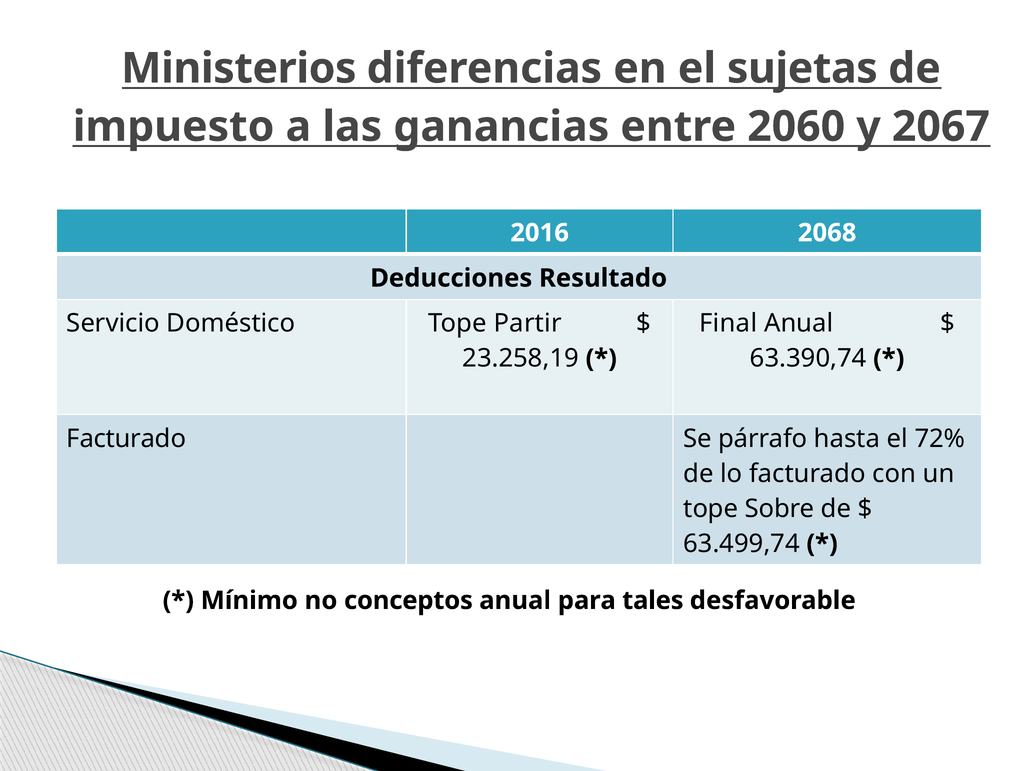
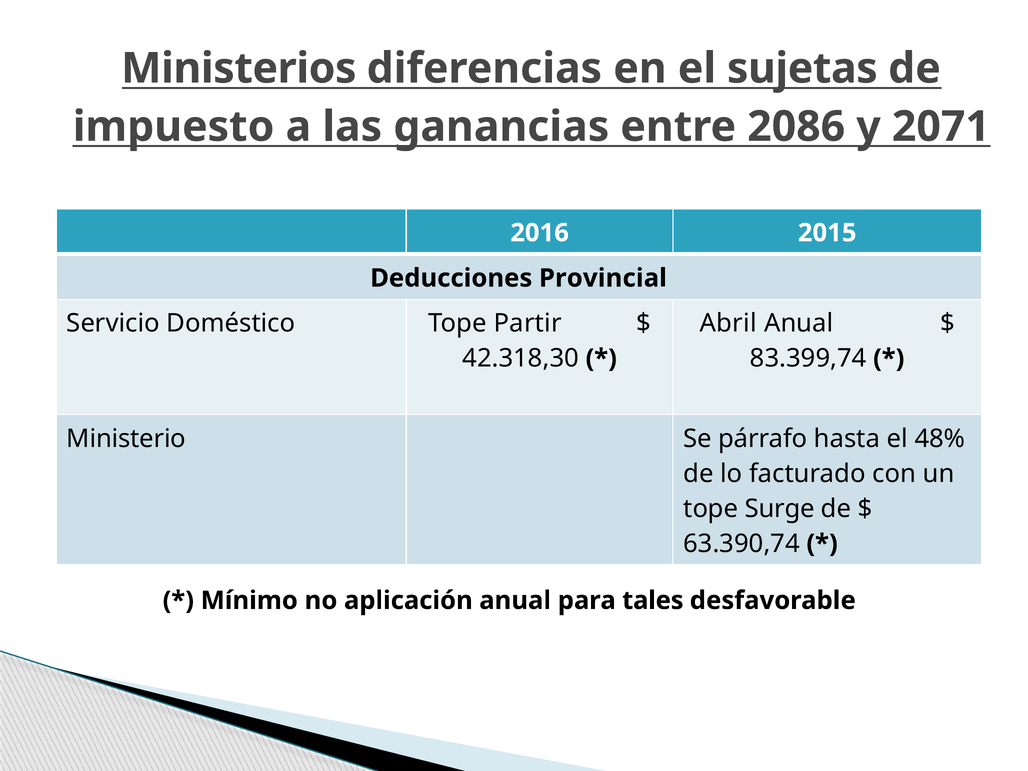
2060: 2060 -> 2086
2067: 2067 -> 2071
2068: 2068 -> 2015
Resultado: Resultado -> Provincial
Final: Final -> Abril
23.258,19: 23.258,19 -> 42.318,30
63.390,74: 63.390,74 -> 83.399,74
Facturado at (126, 439): Facturado -> Ministerio
72%: 72% -> 48%
Sobre: Sobre -> Surge
63.499,74: 63.499,74 -> 63.390,74
conceptos: conceptos -> aplicación
